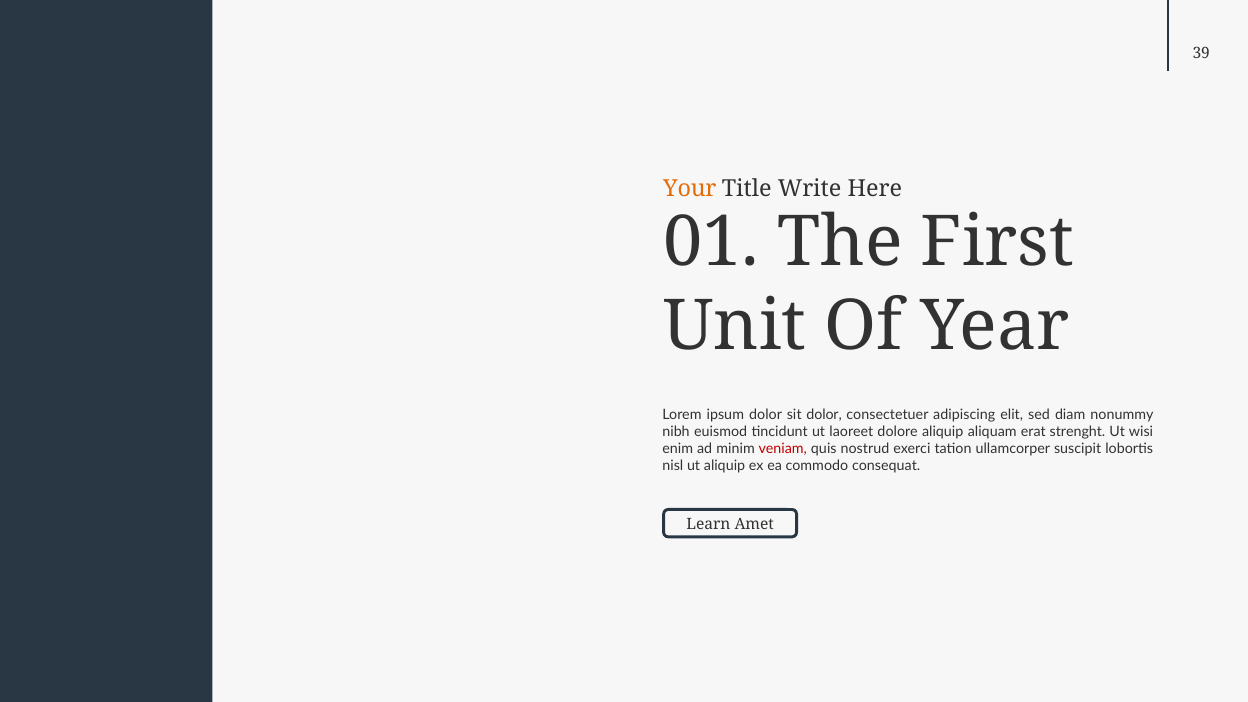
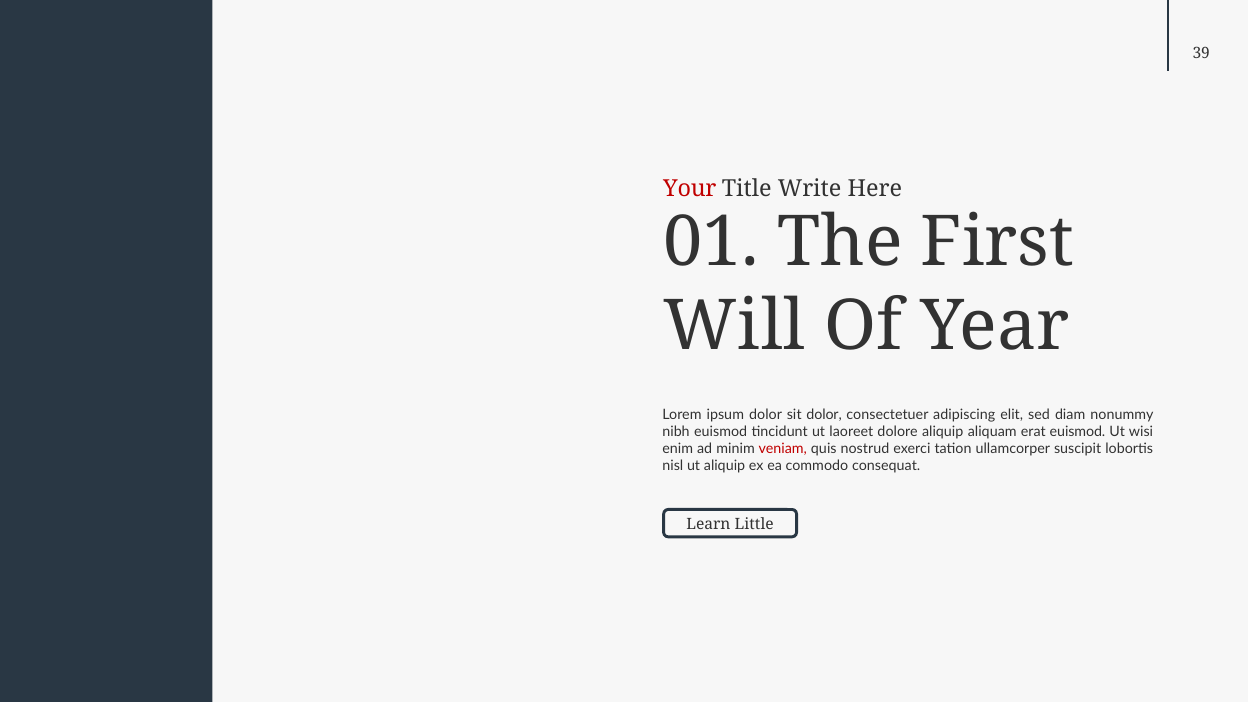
Your colour: orange -> red
Unit: Unit -> Will
erat strenght: strenght -> euismod
Amet: Amet -> Little
